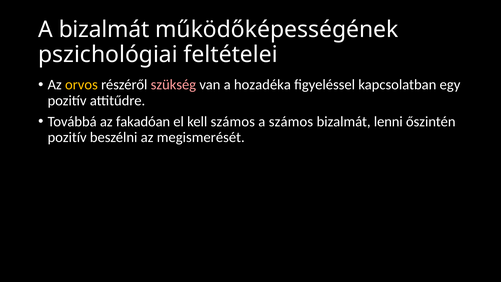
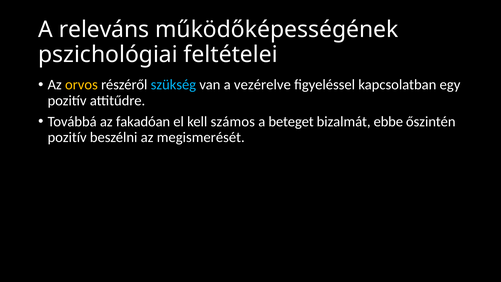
A bizalmát: bizalmát -> releváns
szükség colour: pink -> light blue
hozadéka: hozadéka -> vezérelve
a számos: számos -> beteget
lenni: lenni -> ebbe
